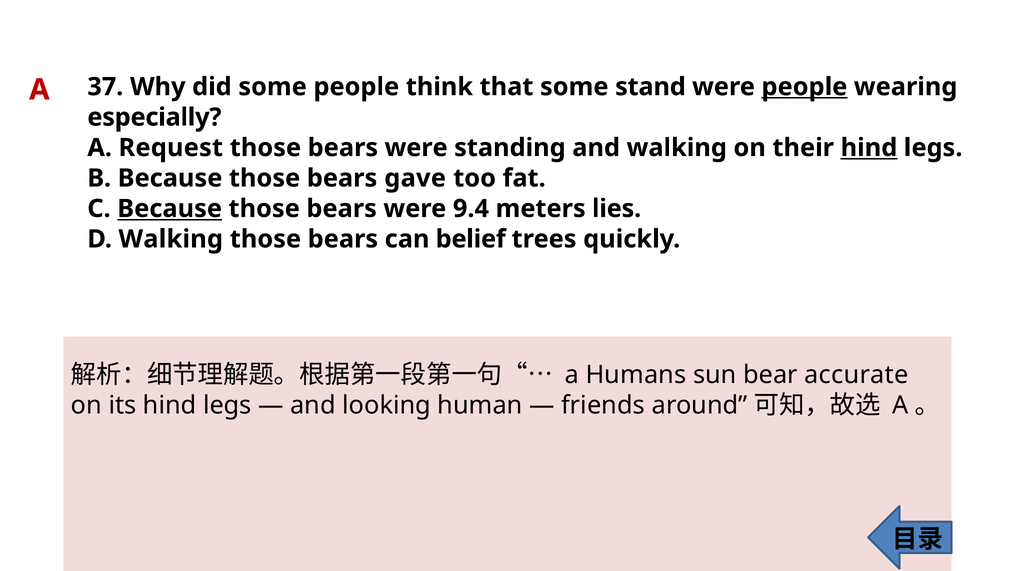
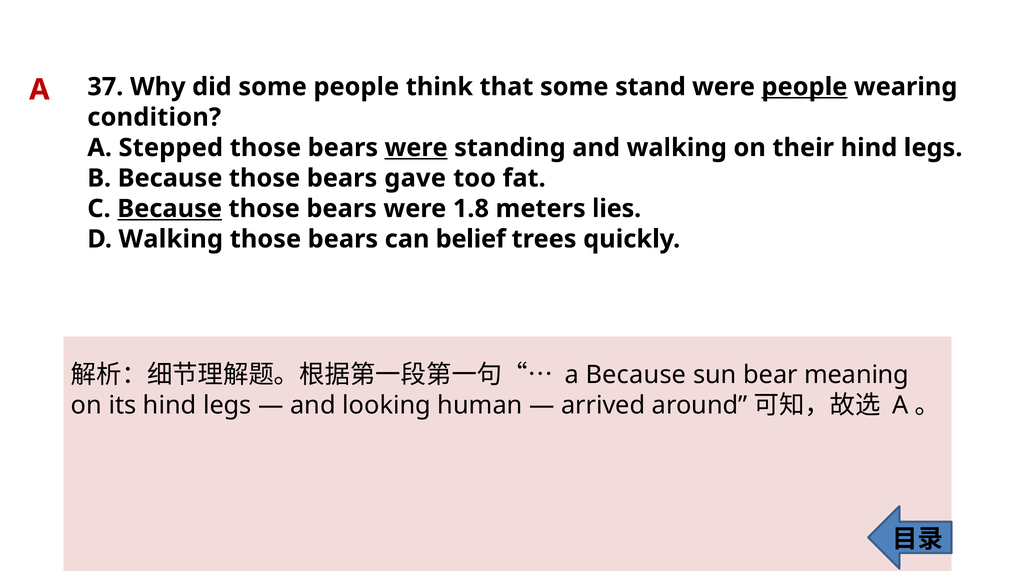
especially: especially -> condition
Request: Request -> Stepped
were at (416, 148) underline: none -> present
hind at (869, 148) underline: present -> none
9.4: 9.4 -> 1.8
a Humans: Humans -> Because
accurate: accurate -> meaning
friends: friends -> arrived
